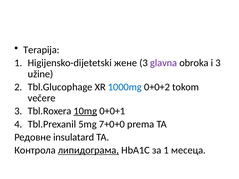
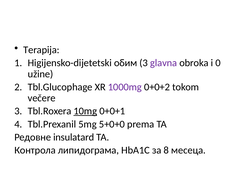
жене: жене -> обим
i 3: 3 -> 0
1000mg colour: blue -> purple
7+0+0: 7+0+0 -> 5+0+0
липидограма underline: present -> none
за 1: 1 -> 8
